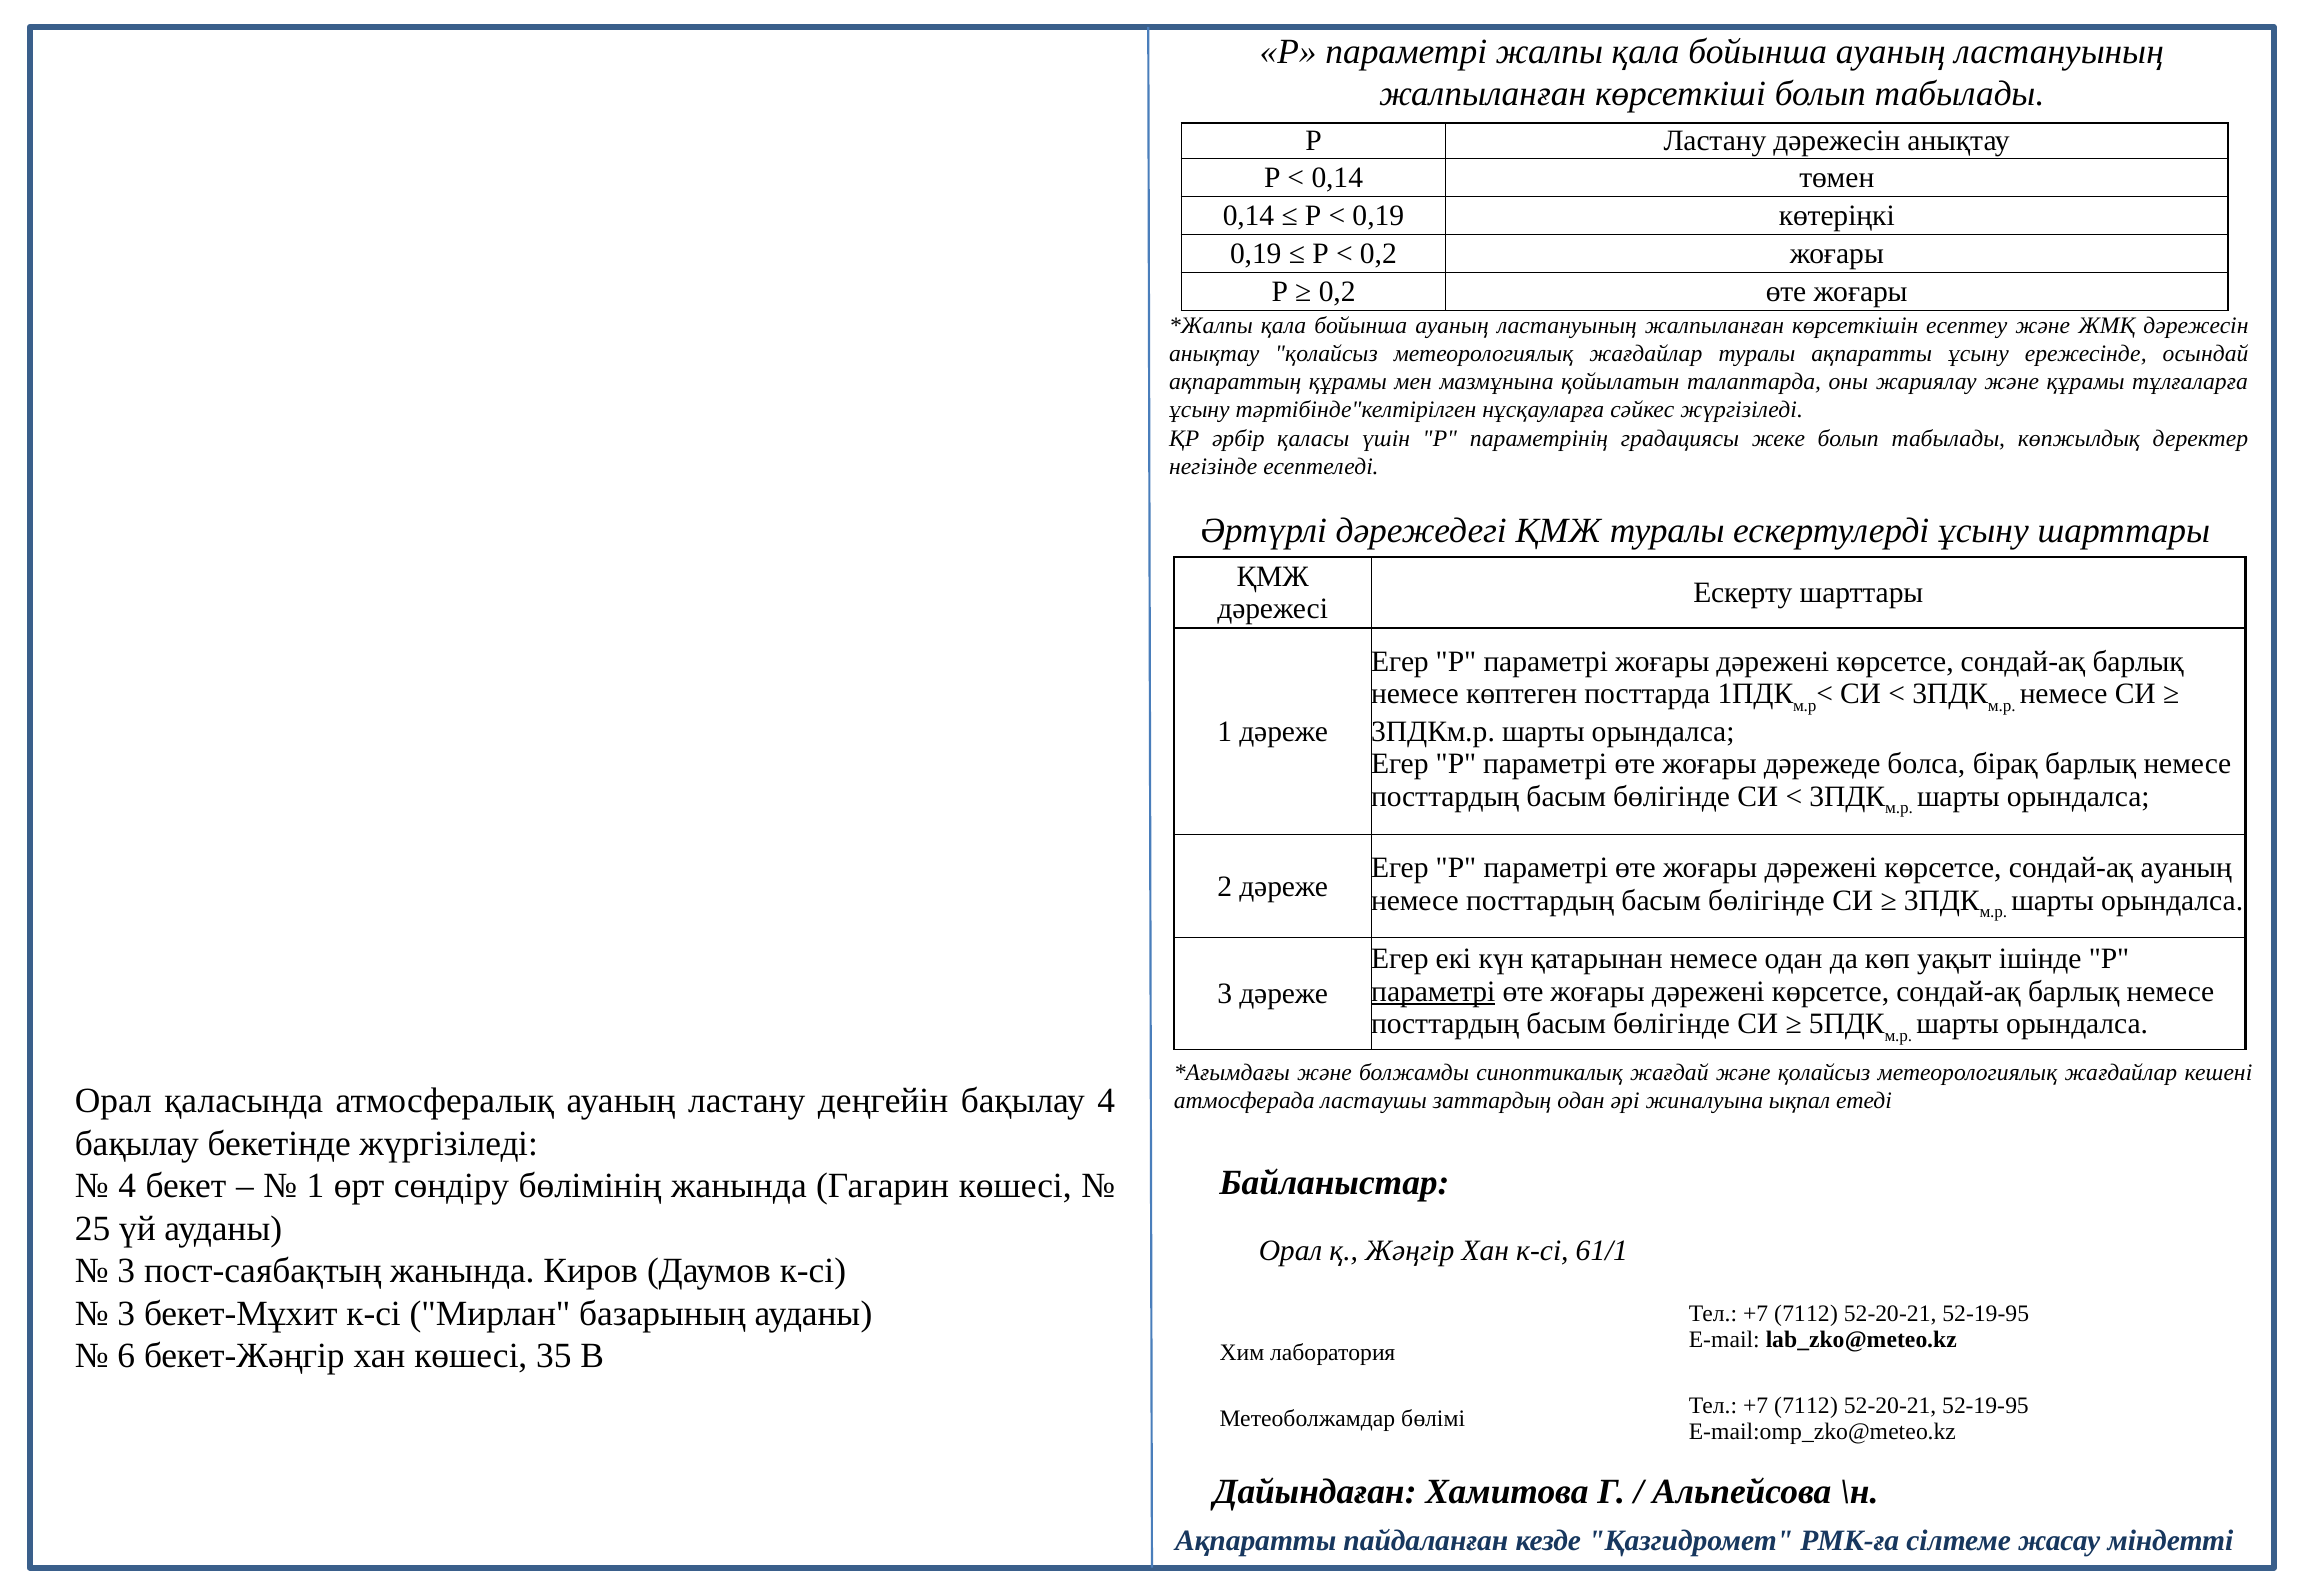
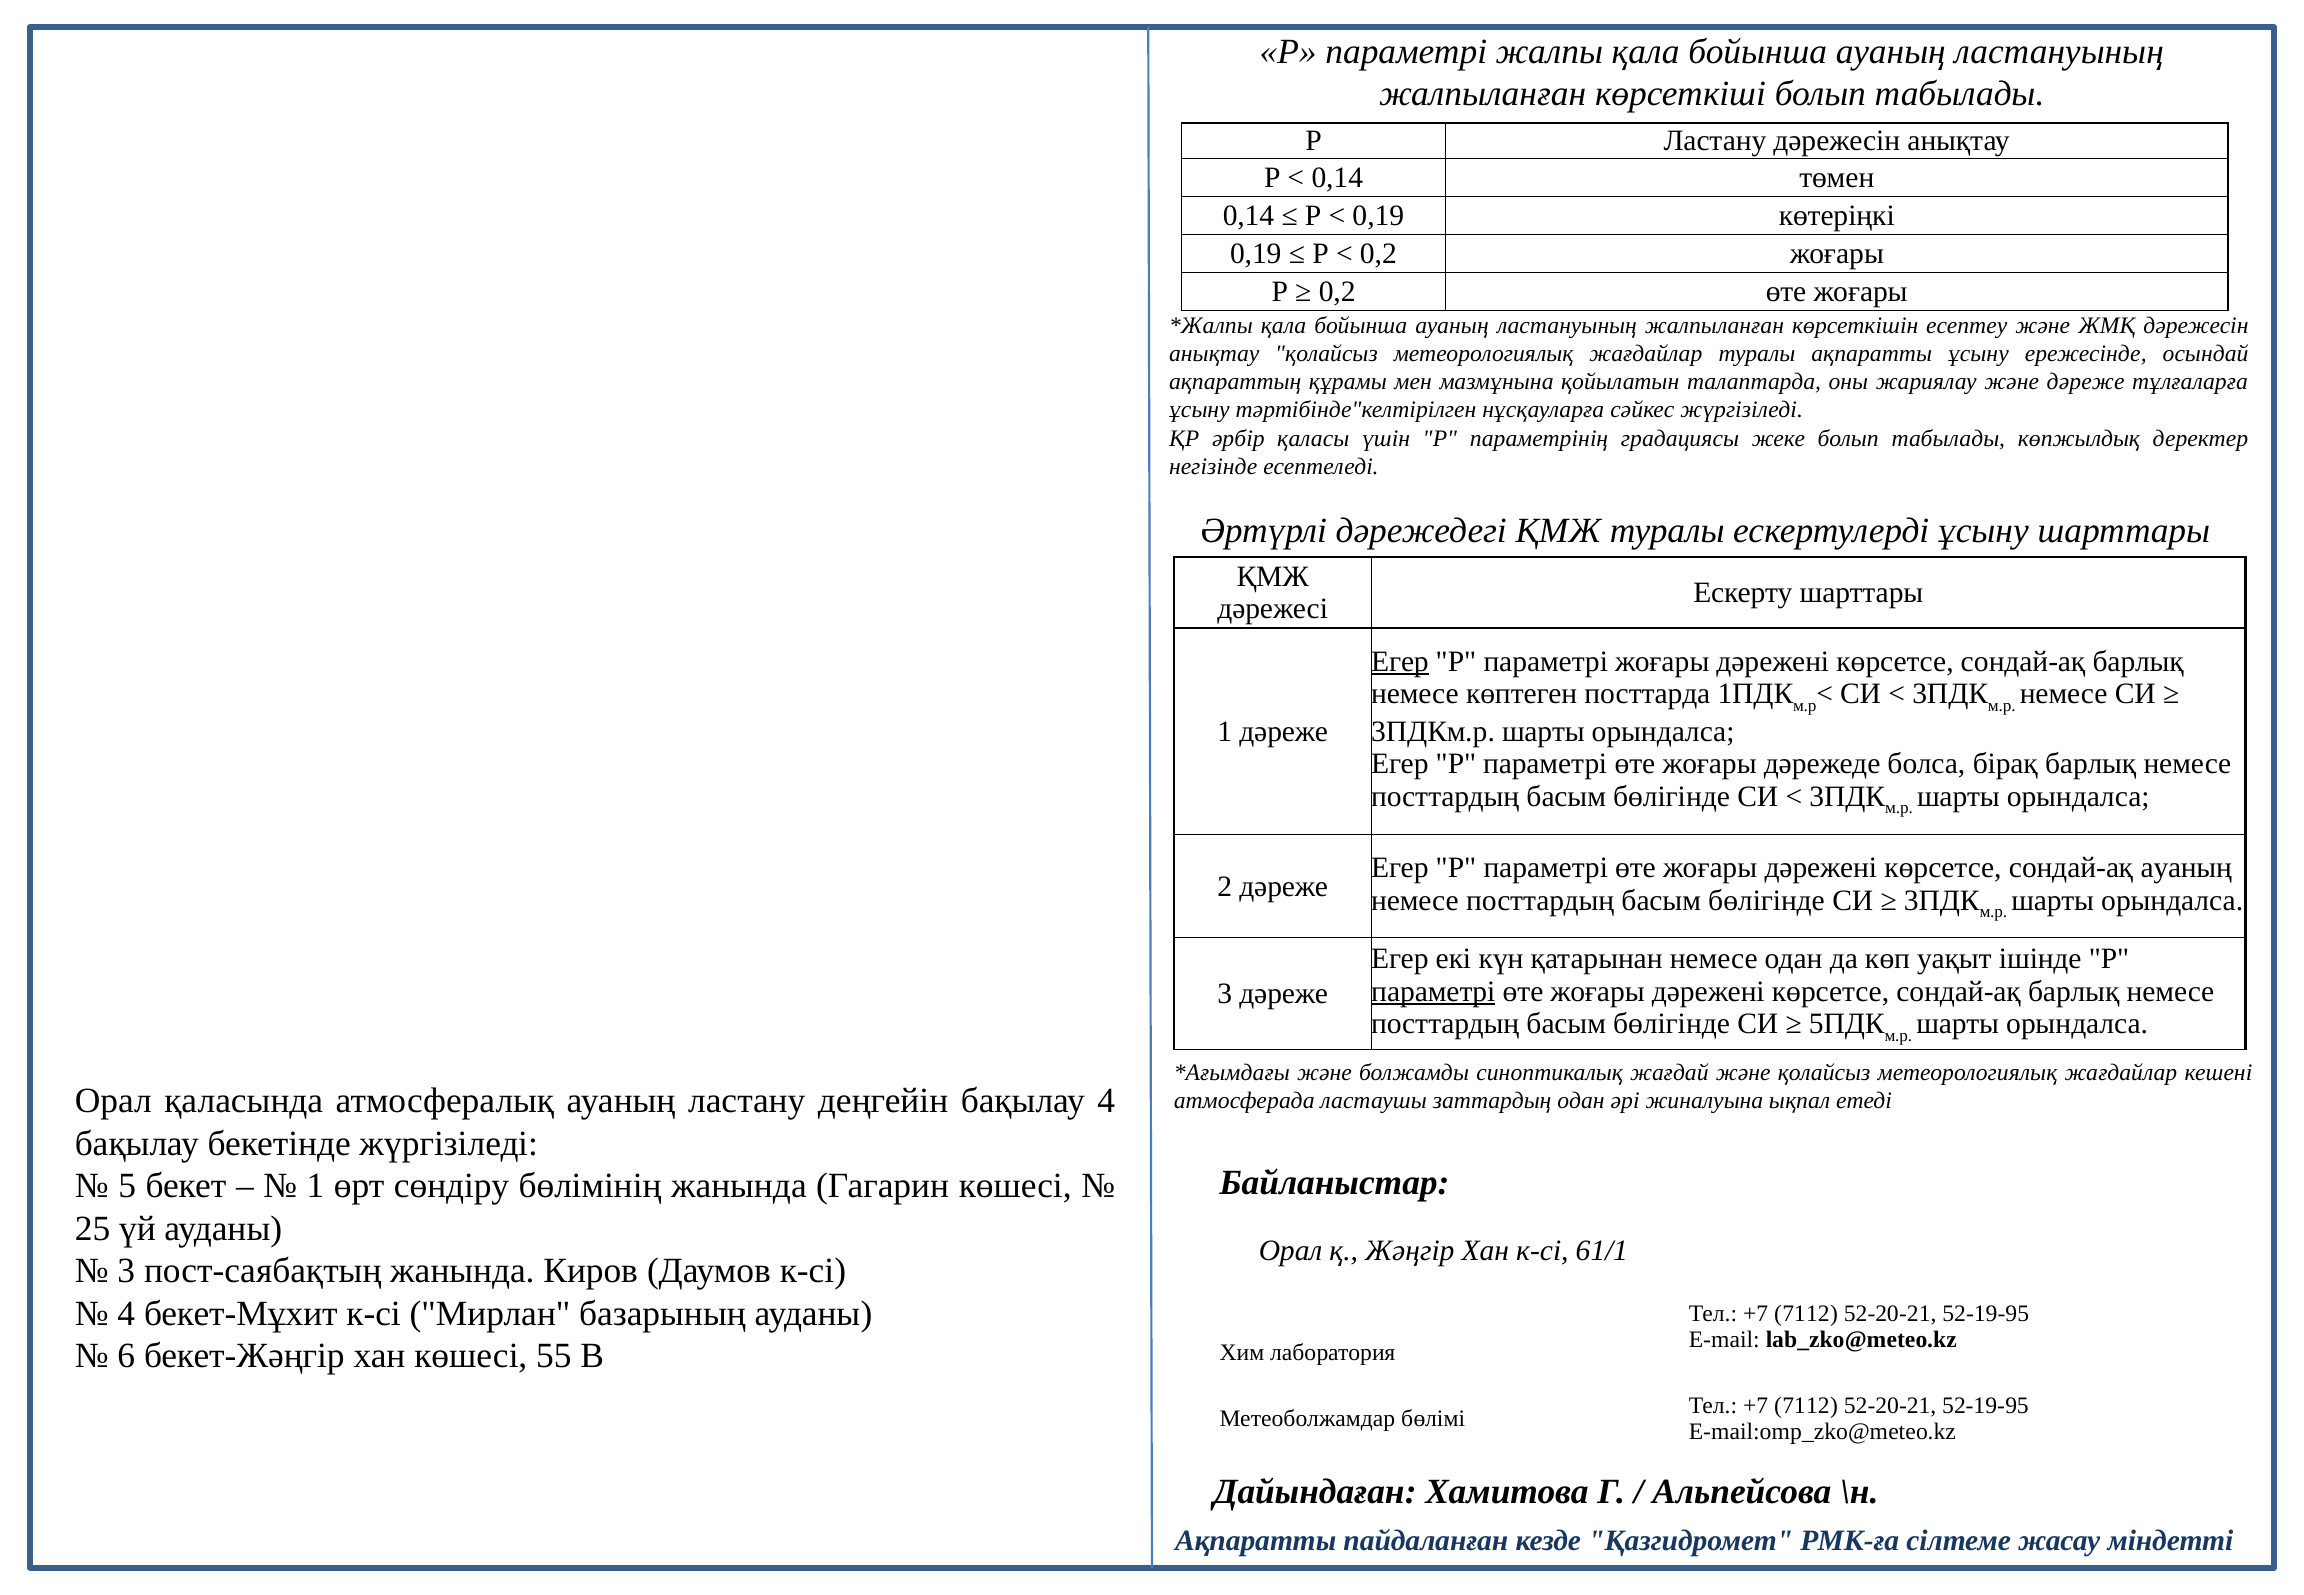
және құрамы: құрамы -> дәреже
Егер at (1400, 662) underline: none -> present
4 at (127, 1186): 4 -> 5
3 at (126, 1314): 3 -> 4
35: 35 -> 55
